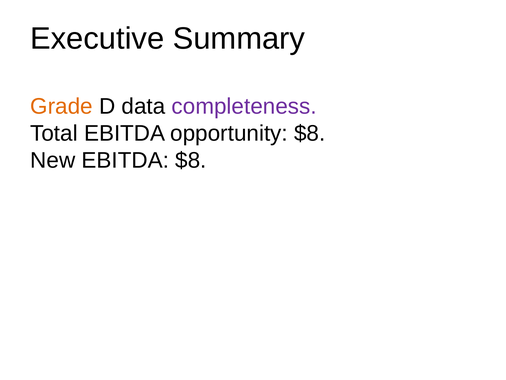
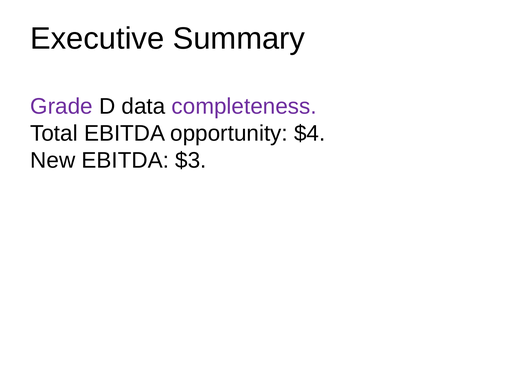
Grade colour: orange -> purple
opportunity $8: $8 -> $4
EBITDA $8: $8 -> $3
